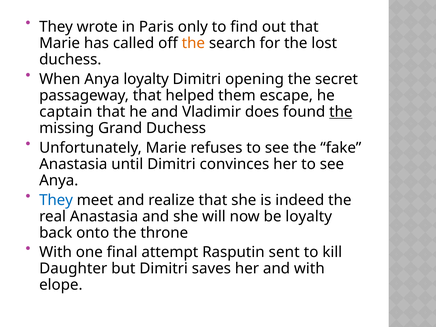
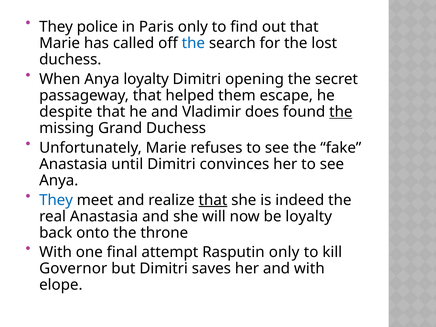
wrote: wrote -> police
the at (193, 43) colour: orange -> blue
captain: captain -> despite
that at (213, 200) underline: none -> present
Rasputin sent: sent -> only
Daughter: Daughter -> Governor
